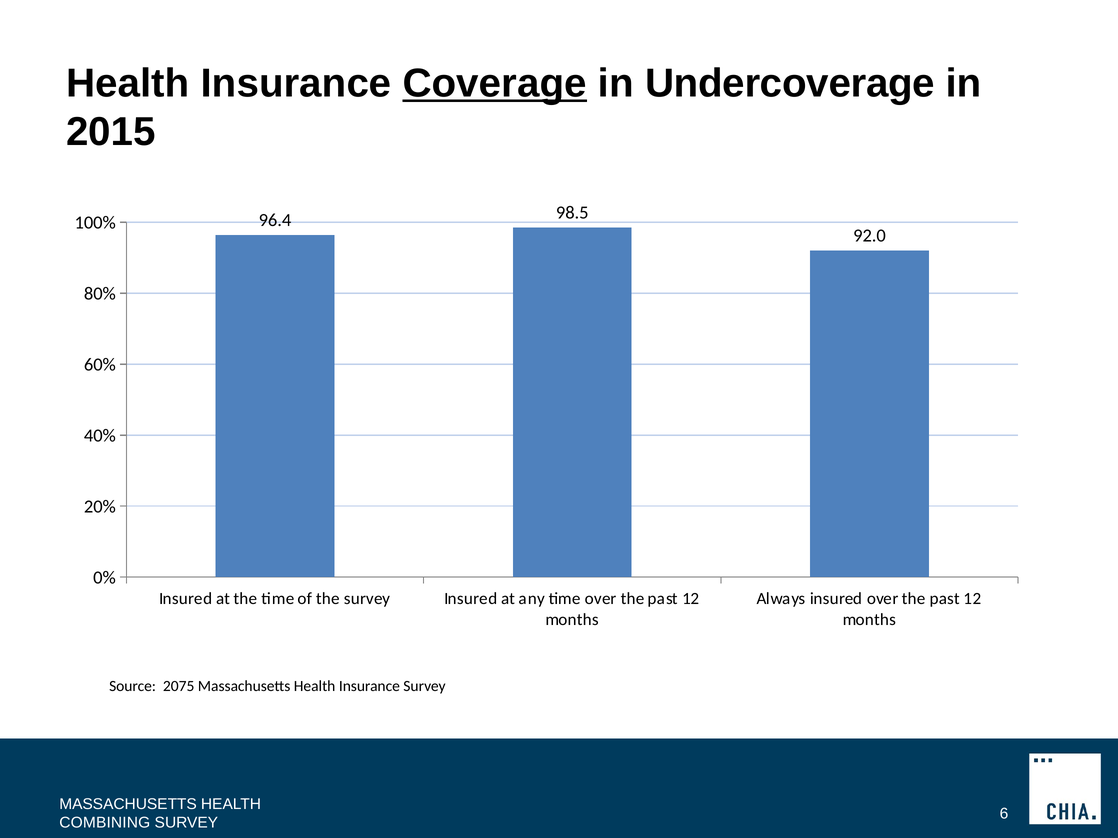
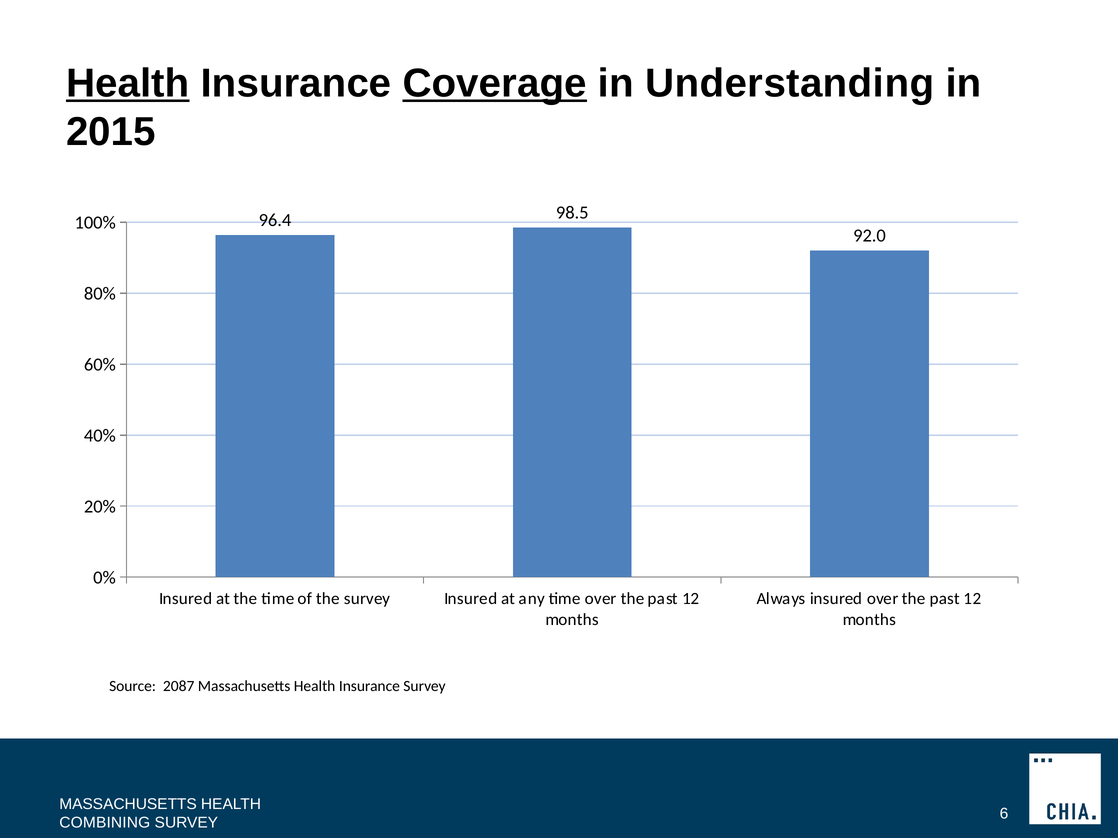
Health at (128, 84) underline: none -> present
Undercoverage: Undercoverage -> Understanding
2075: 2075 -> 2087
